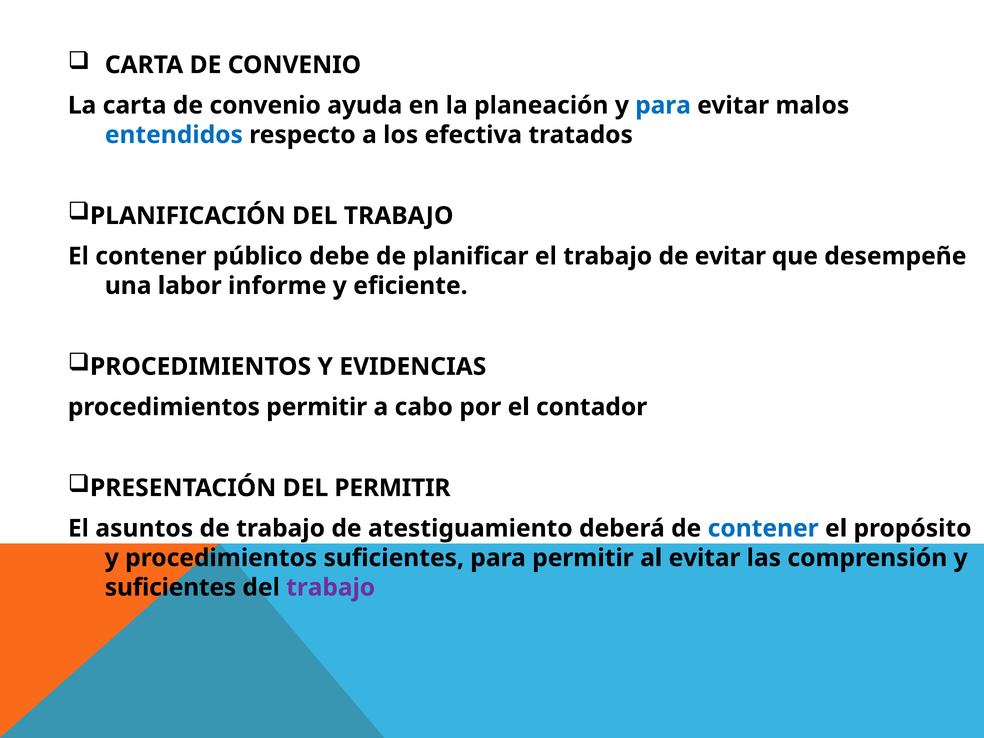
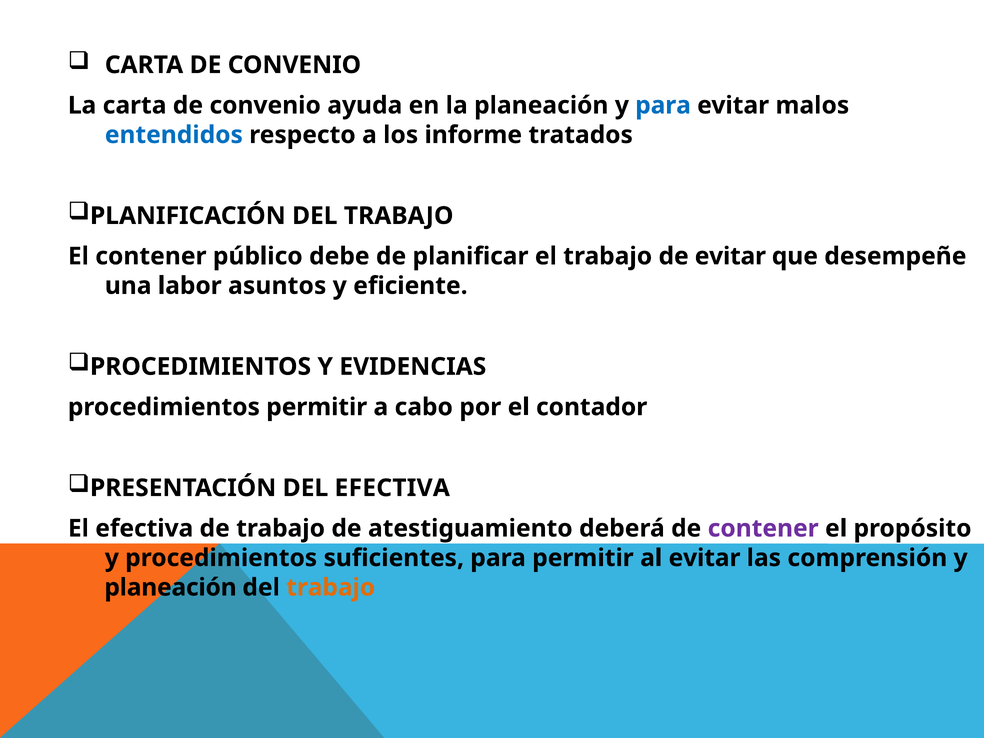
efectiva: efectiva -> informe
informe: informe -> asuntos
DEL PERMITIR: PERMITIR -> EFECTIVA
El asuntos: asuntos -> efectiva
contener at (763, 528) colour: blue -> purple
suficientes at (171, 587): suficientes -> planeación
trabajo at (331, 587) colour: purple -> orange
